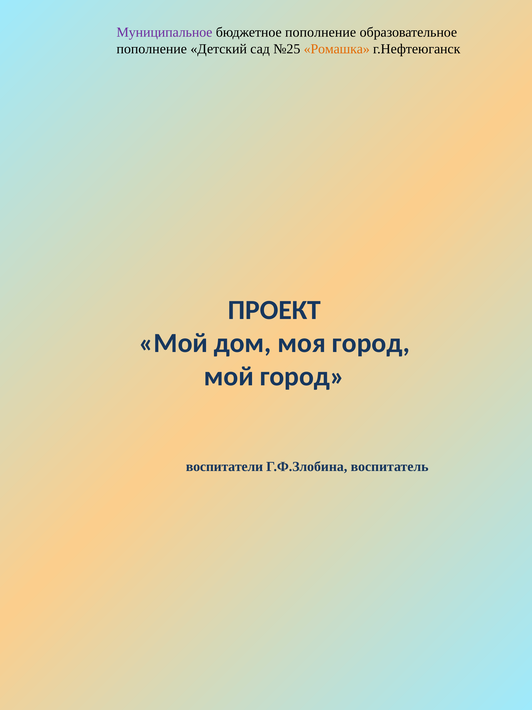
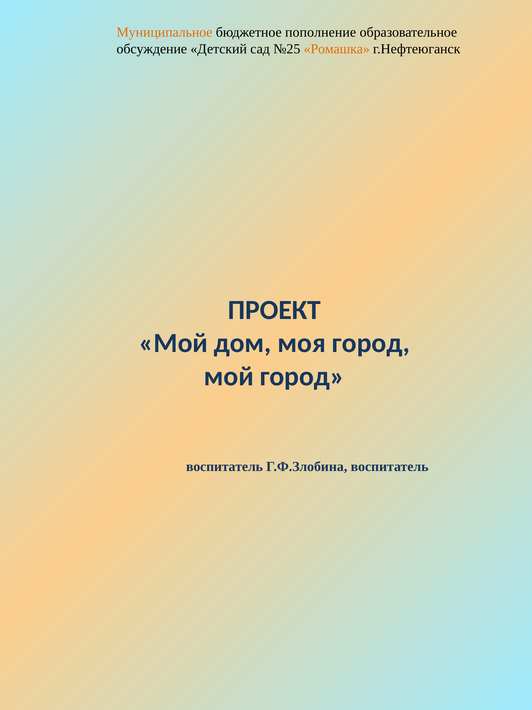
Муниципальное colour: purple -> orange
пополнение at (152, 49): пополнение -> обсуждение
воспитатели at (224, 466): воспитатели -> воспитатель
